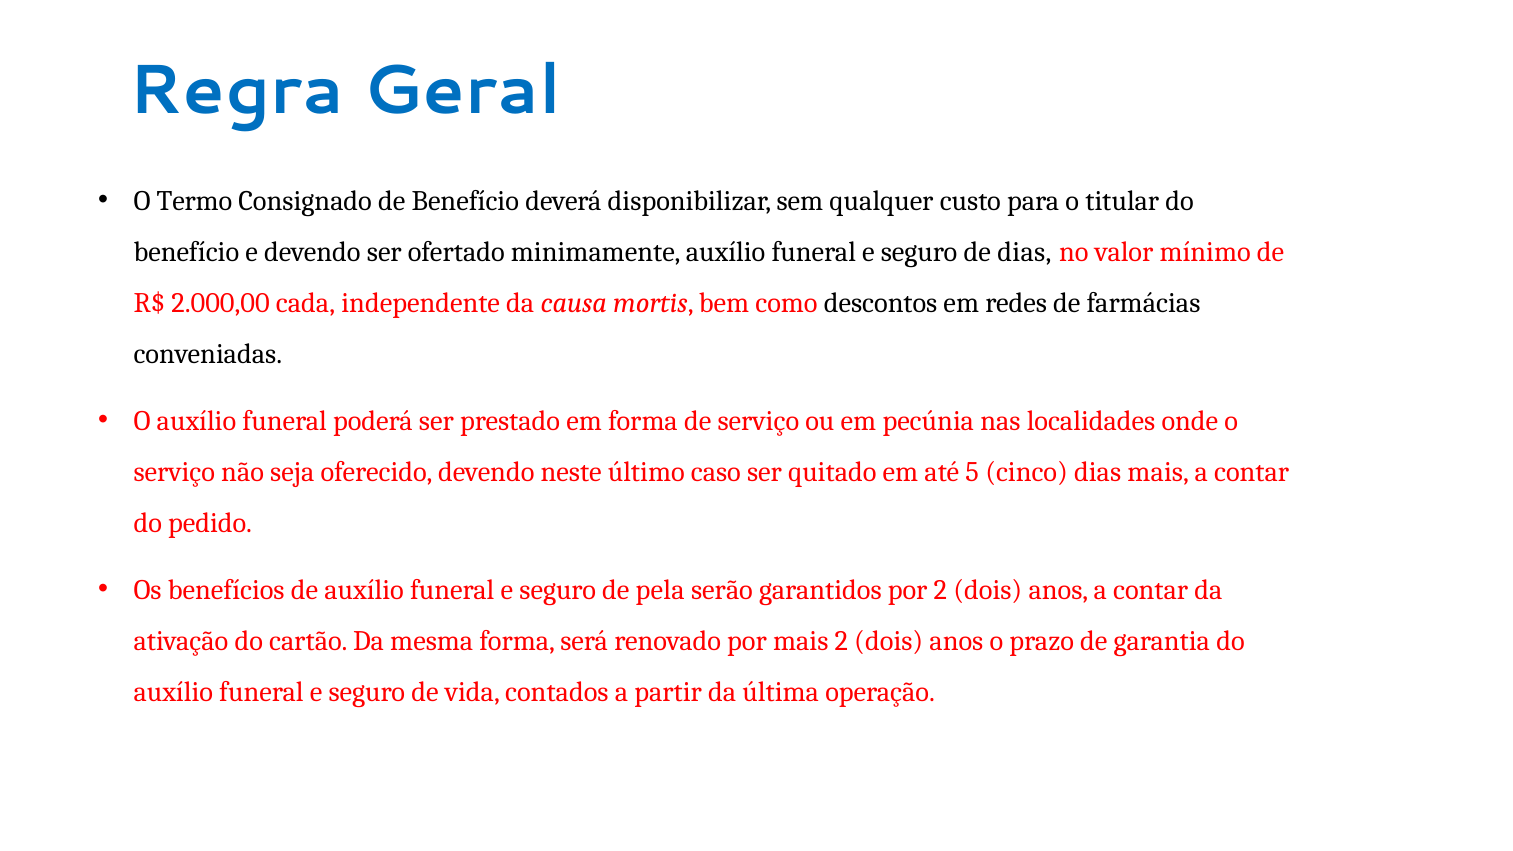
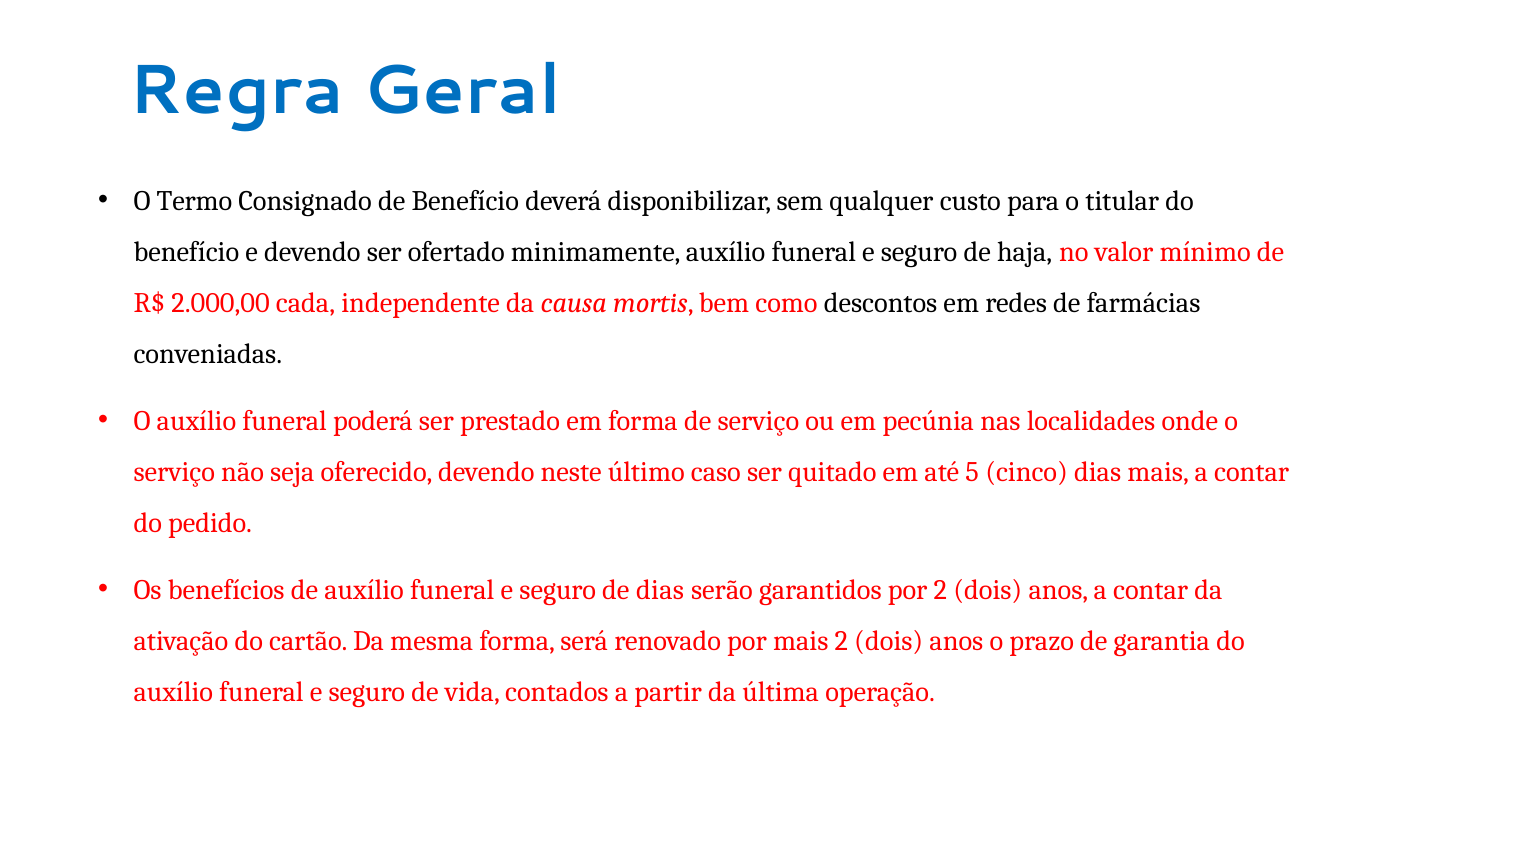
de dias: dias -> haja
de pela: pela -> dias
